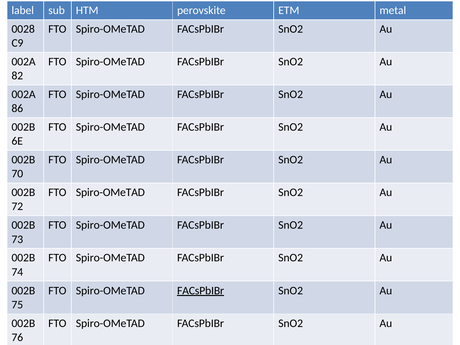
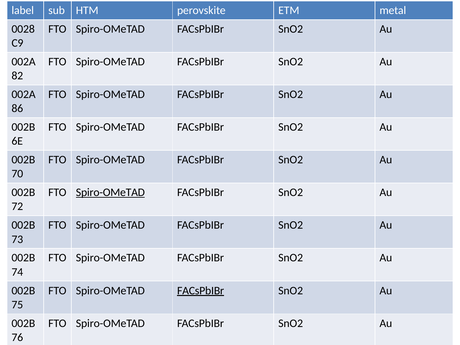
Spiro-OMeTAD at (110, 192) underline: none -> present
